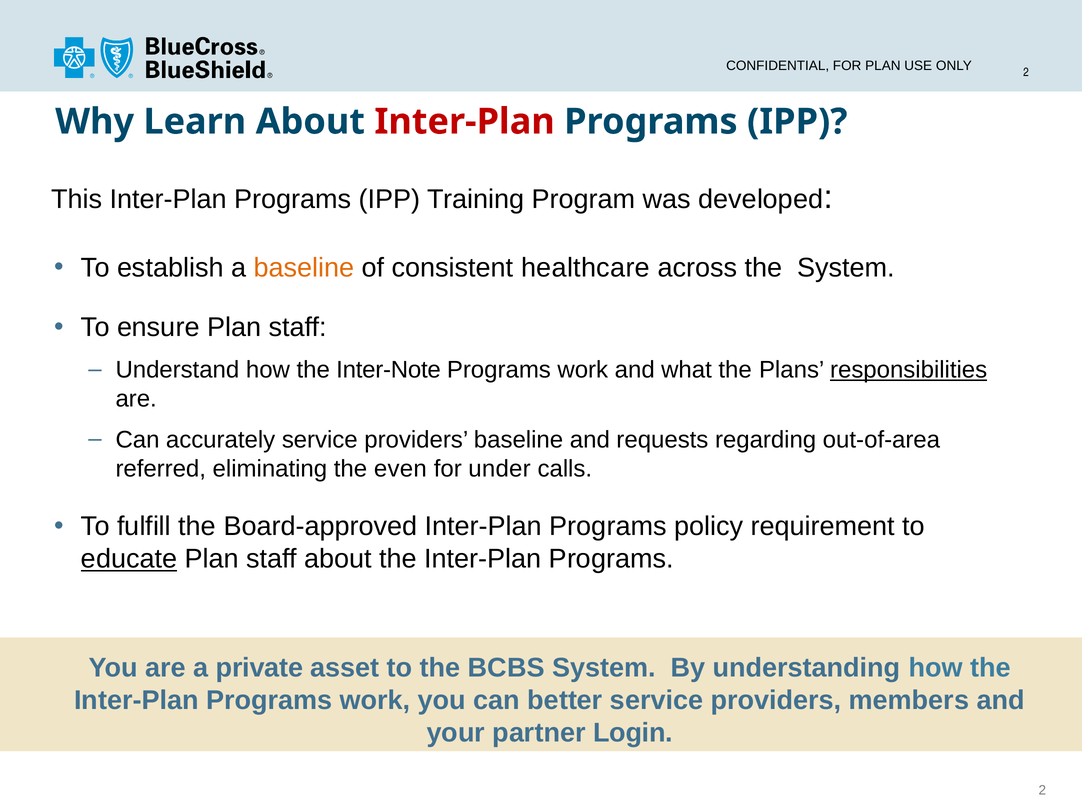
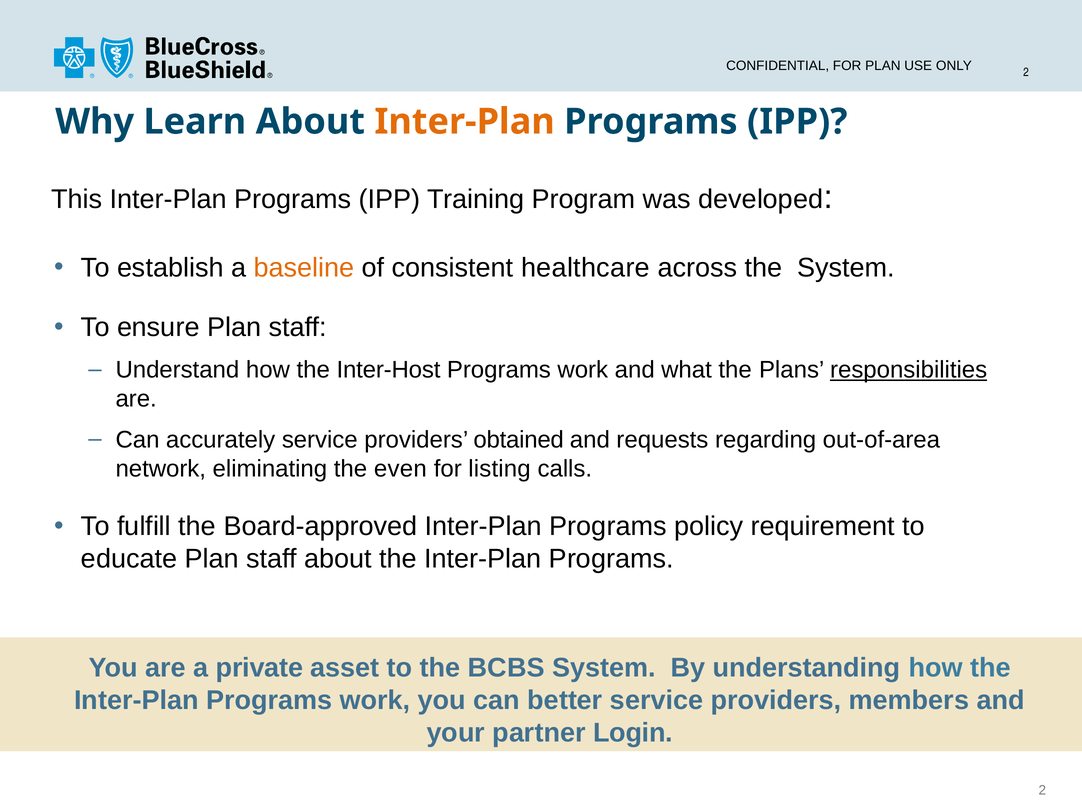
Inter-Plan at (465, 122) colour: red -> orange
Inter-Note: Inter-Note -> Inter-Host
providers baseline: baseline -> obtained
referred: referred -> network
under: under -> listing
educate underline: present -> none
